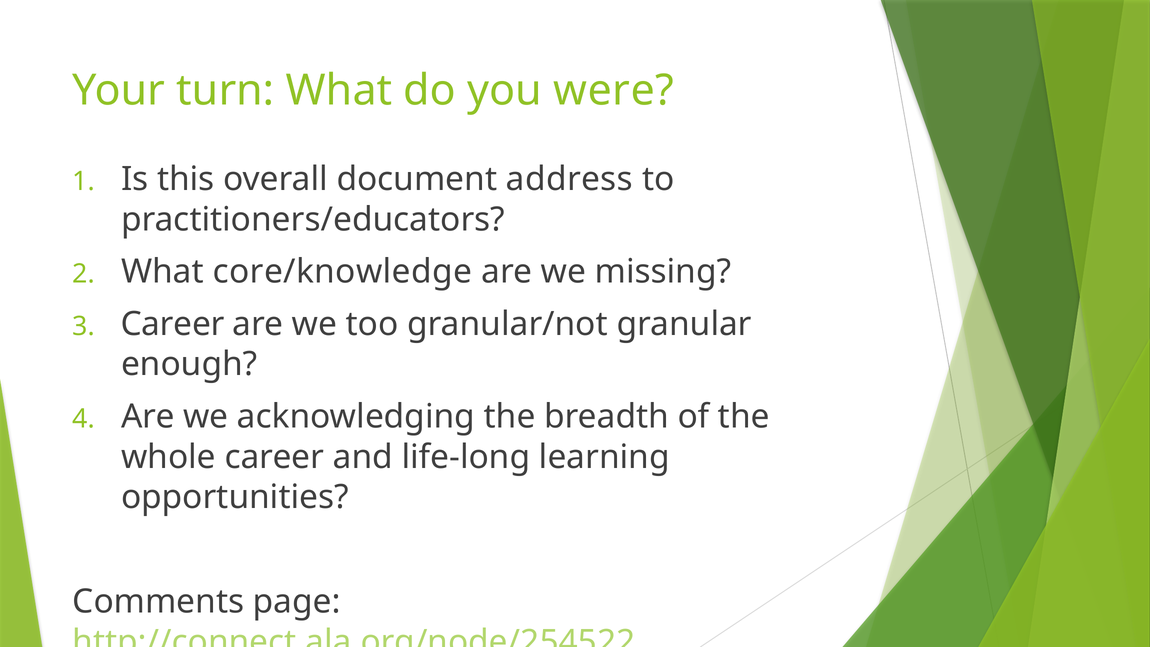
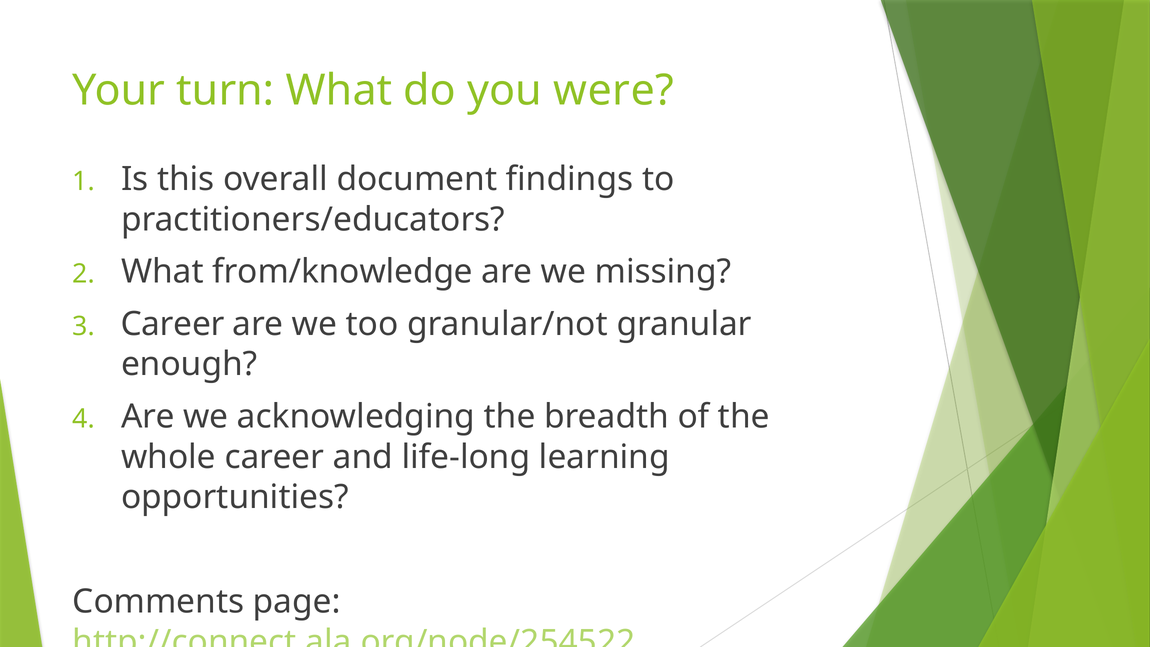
address: address -> findings
core/knowledge: core/knowledge -> from/knowledge
